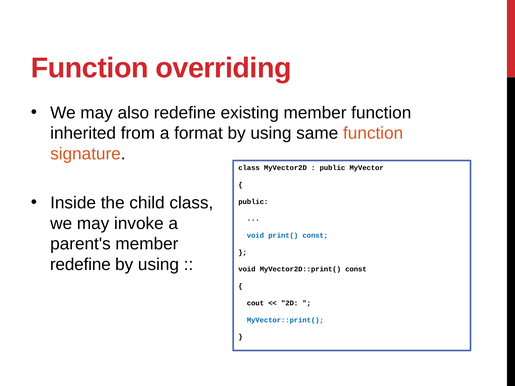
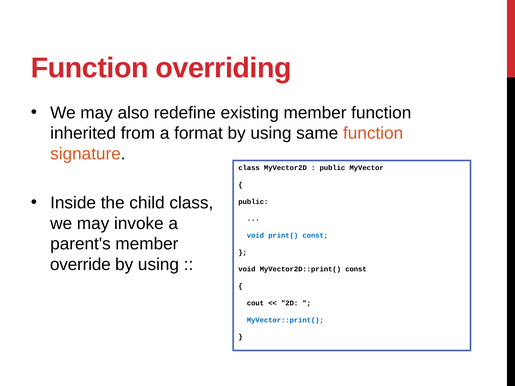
redefine at (80, 265): redefine -> override
